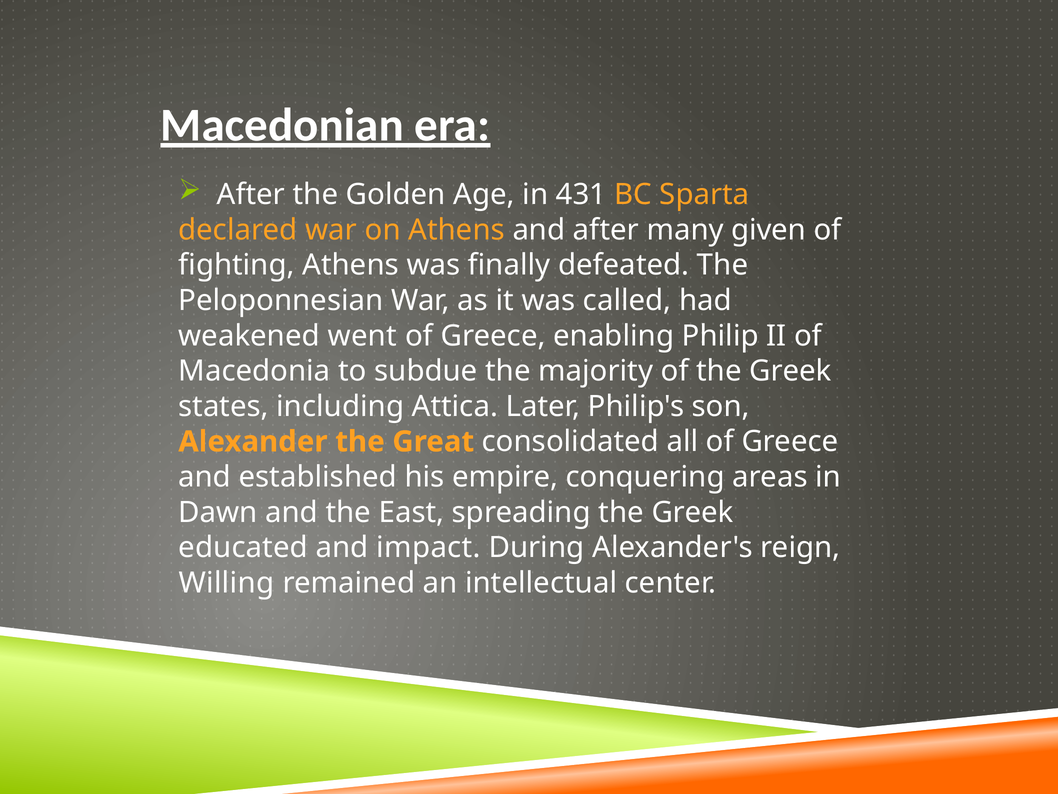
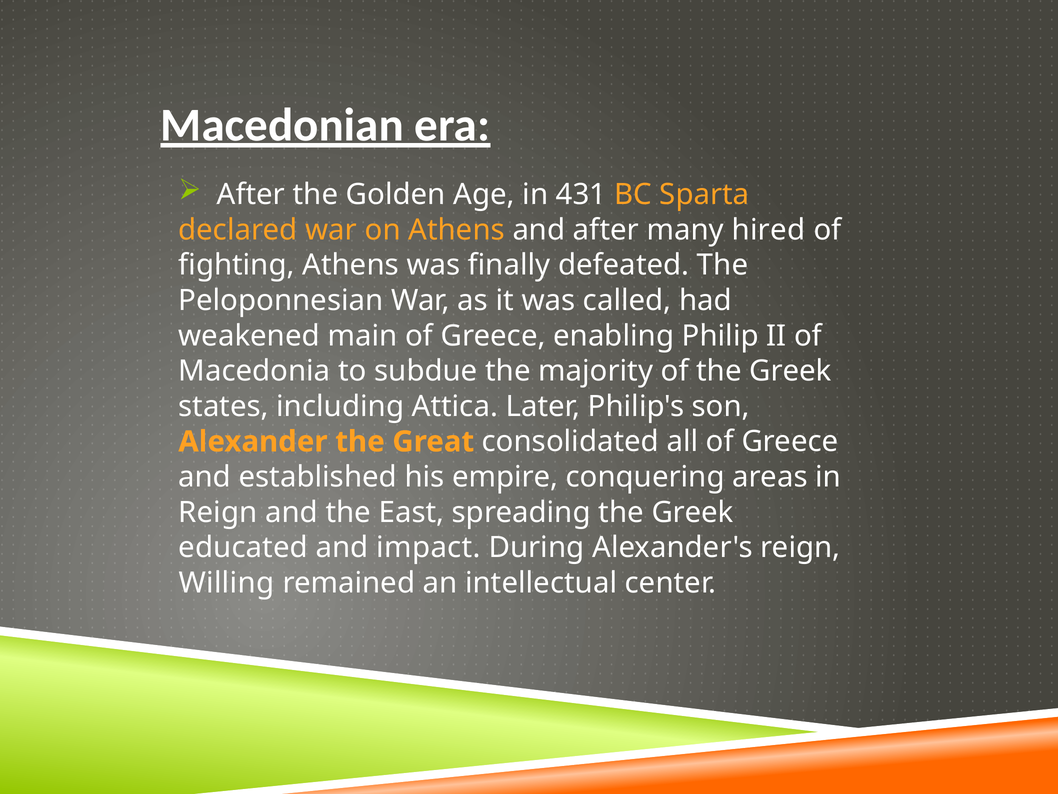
given: given -> hired
went: went -> main
Dawn at (218, 512): Dawn -> Reign
